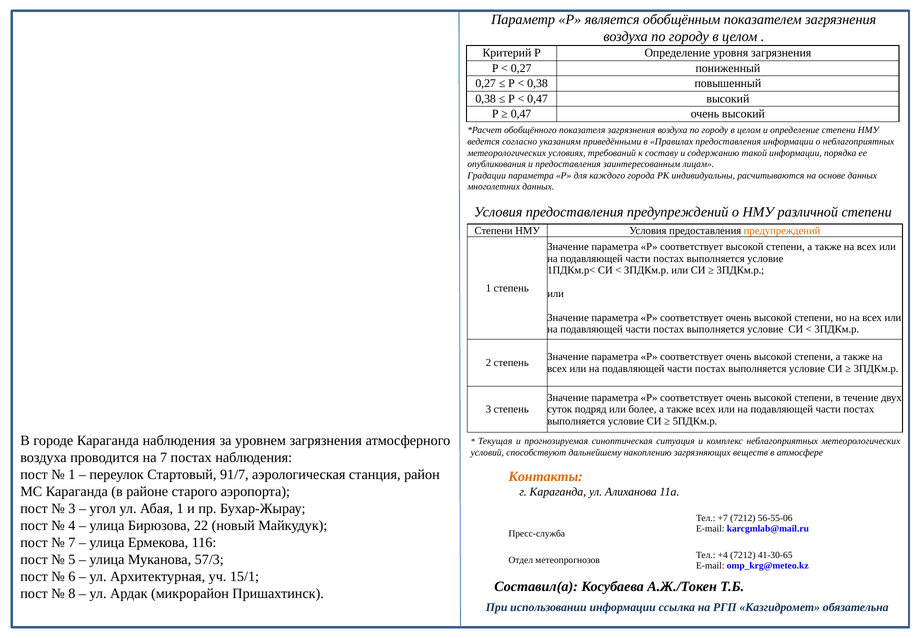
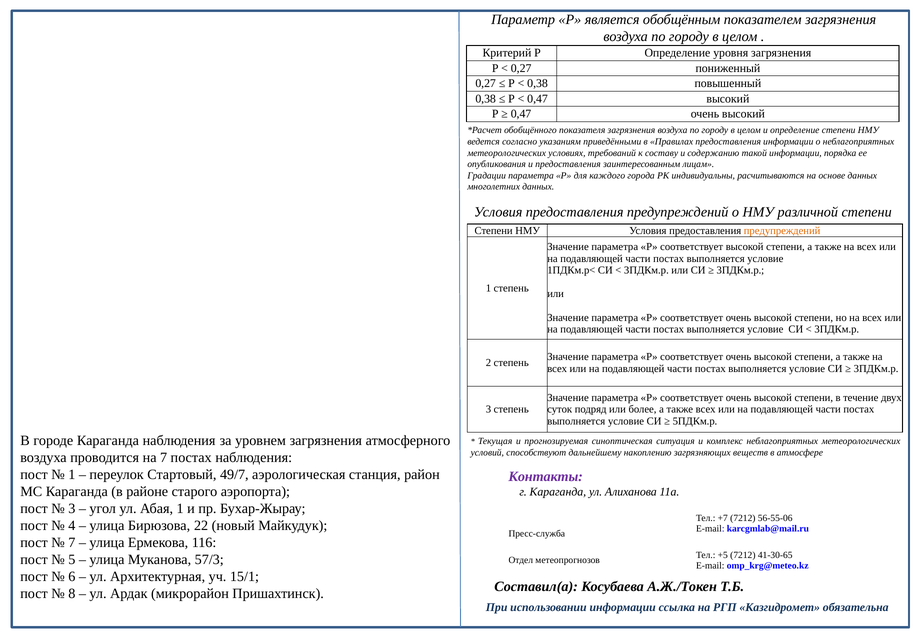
91/7: 91/7 -> 49/7
Контакты colour: orange -> purple
+4: +4 -> +5
